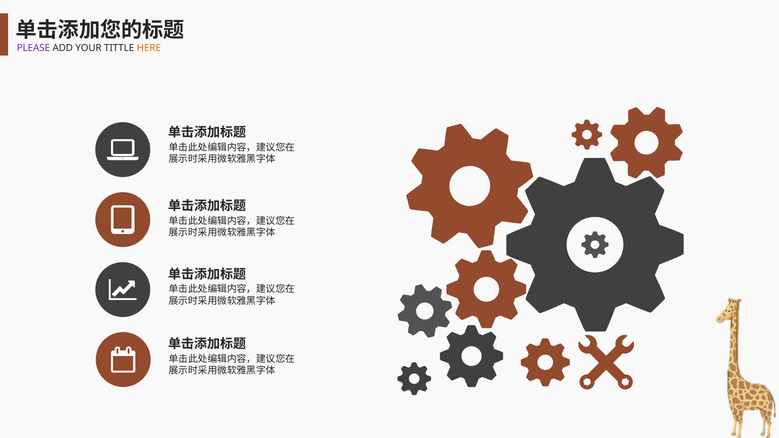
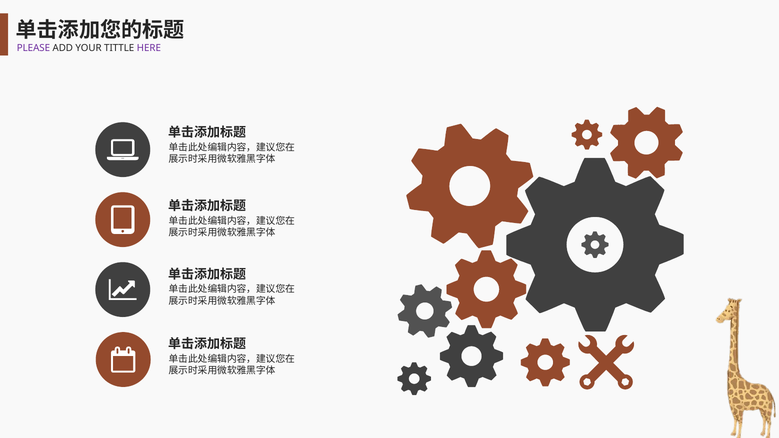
HERE colour: orange -> purple
